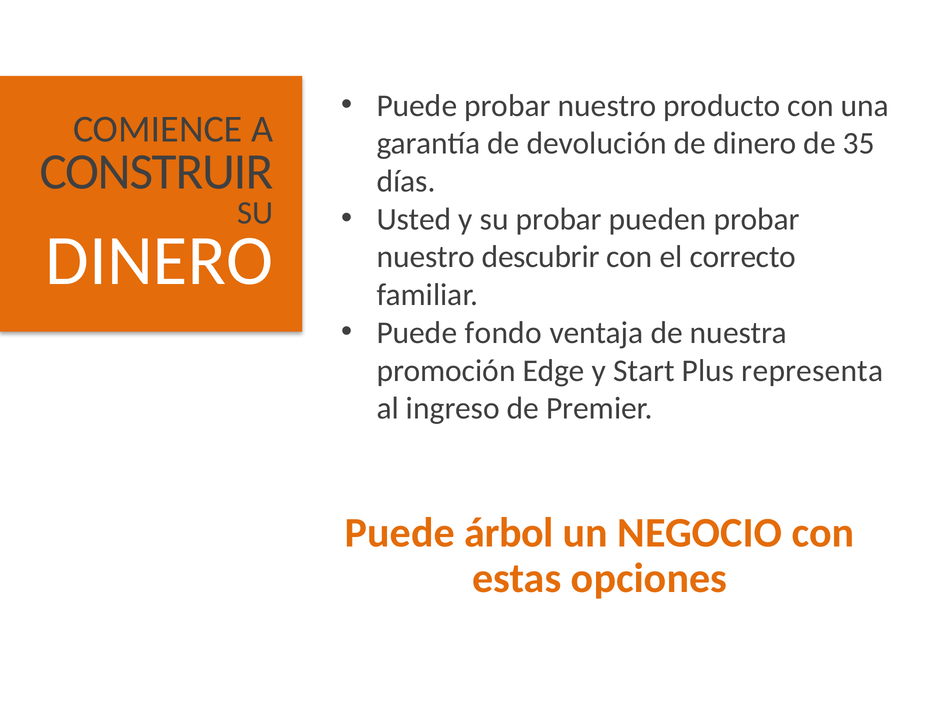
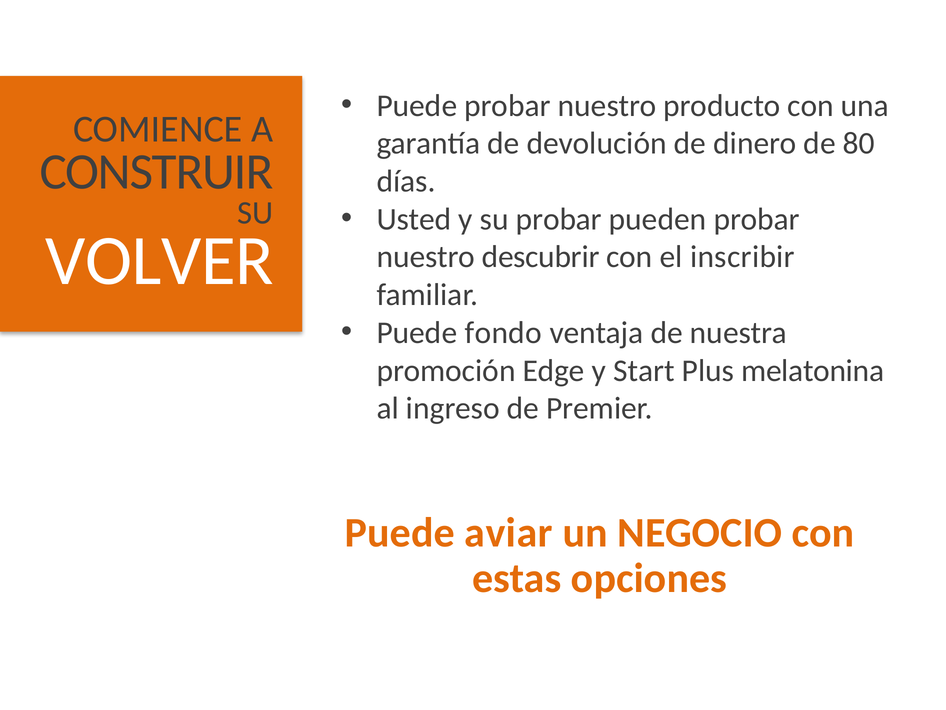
35: 35 -> 80
DINERO at (159, 261): DINERO -> VOLVER
correcto: correcto -> inscribir
representa: representa -> melatonina
árbol: árbol -> aviar
